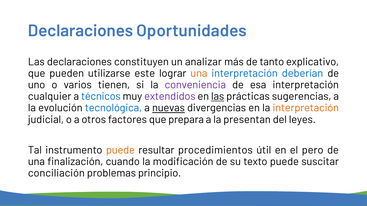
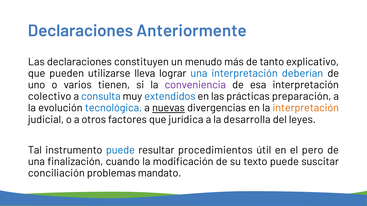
Oportunidades: Oportunidades -> Anteriormente
analizar: analizar -> menudo
este: este -> lleva
una at (199, 74) colour: orange -> blue
cualquier: cualquier -> colectivo
técnicos: técnicos -> consulta
extendidos colour: purple -> blue
las at (218, 97) underline: present -> none
sugerencias: sugerencias -> preparación
prepara: prepara -> jurídica
presentan: presentan -> desarrolla
puede at (120, 150) colour: orange -> blue
principio: principio -> mandato
